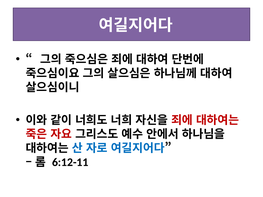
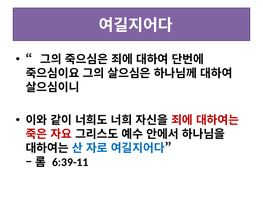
6:12-11: 6:12-11 -> 6:39-11
